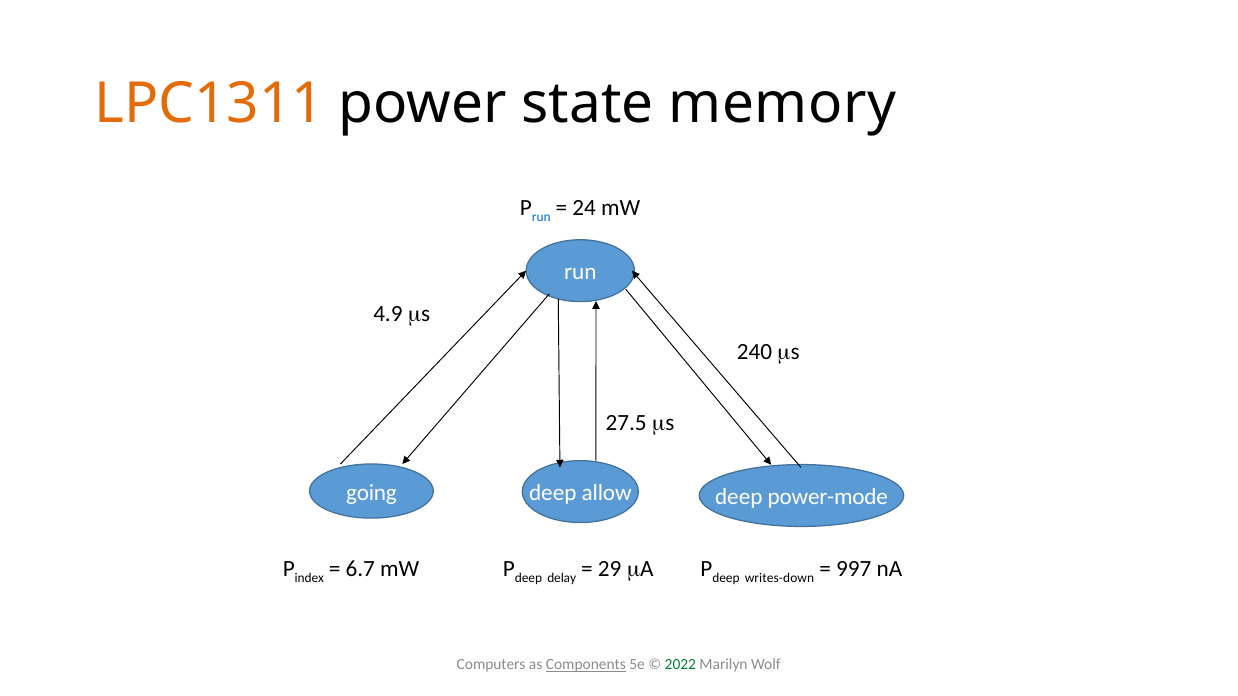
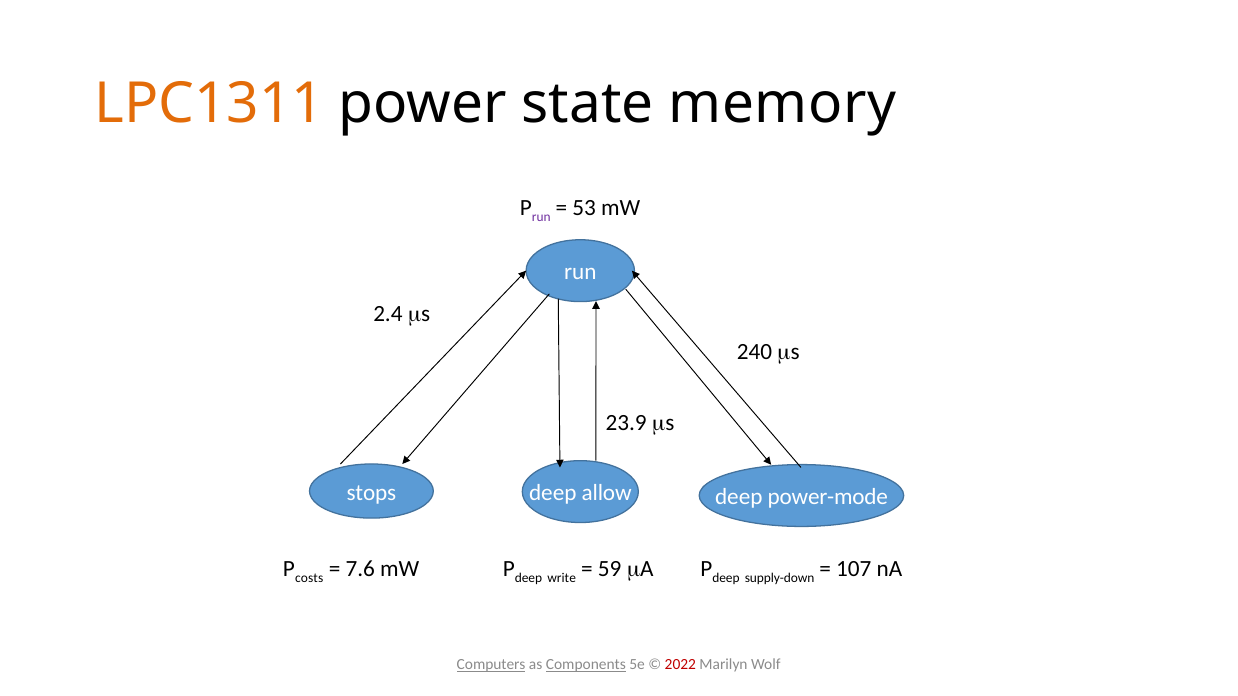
run at (541, 217) colour: blue -> purple
24: 24 -> 53
4.9: 4.9 -> 2.4
27.5: 27.5 -> 23.9
going: going -> stops
index: index -> costs
6.7: 6.7 -> 7.6
delay: delay -> write
29: 29 -> 59
writes-down: writes-down -> supply-down
997: 997 -> 107
Computers underline: none -> present
2022 colour: green -> red
